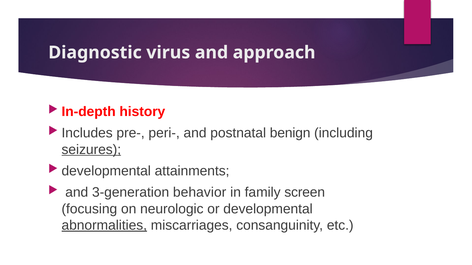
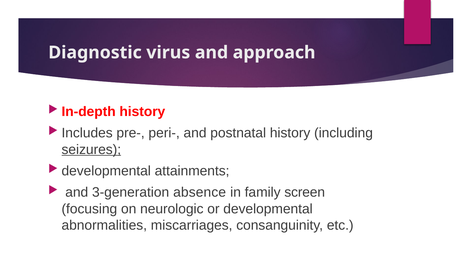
postnatal benign: benign -> history
behavior: behavior -> absence
abnormalities underline: present -> none
